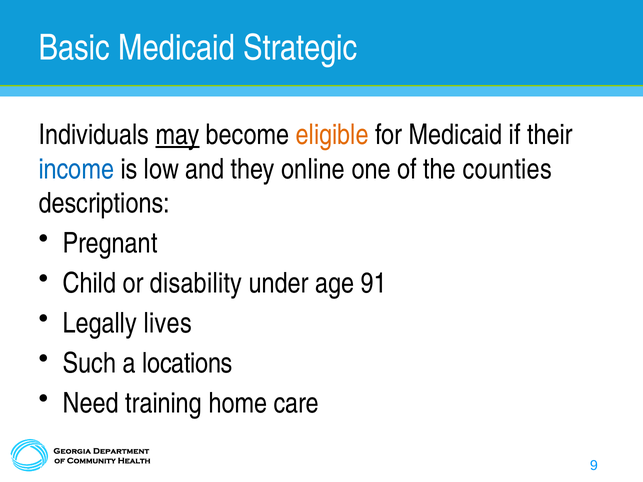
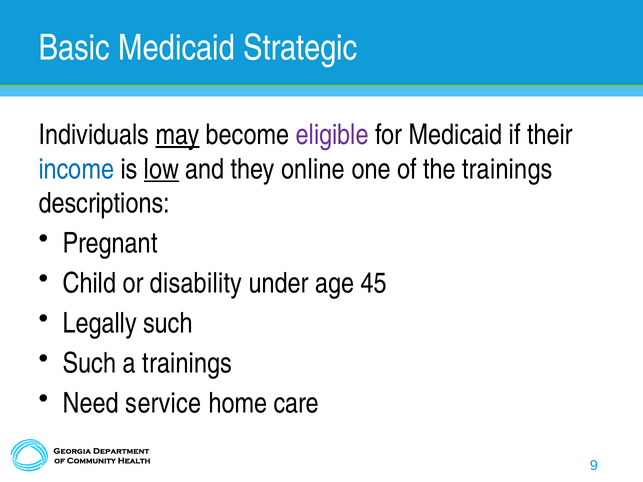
eligible colour: orange -> purple
low underline: none -> present
the counties: counties -> trainings
91: 91 -> 45
Legally lives: lives -> such
a locations: locations -> trainings
training: training -> service
